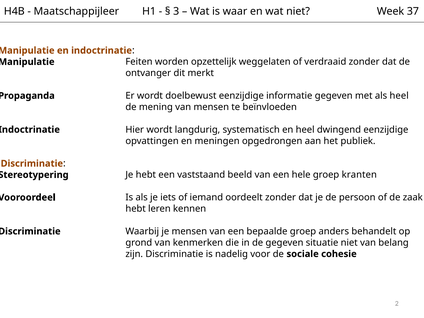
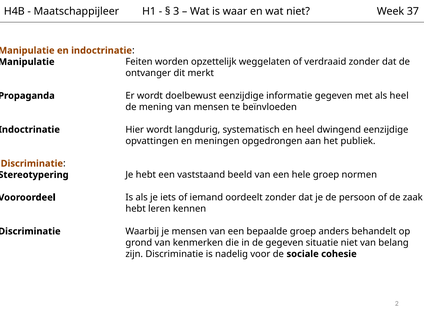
kranten: kranten -> normen
